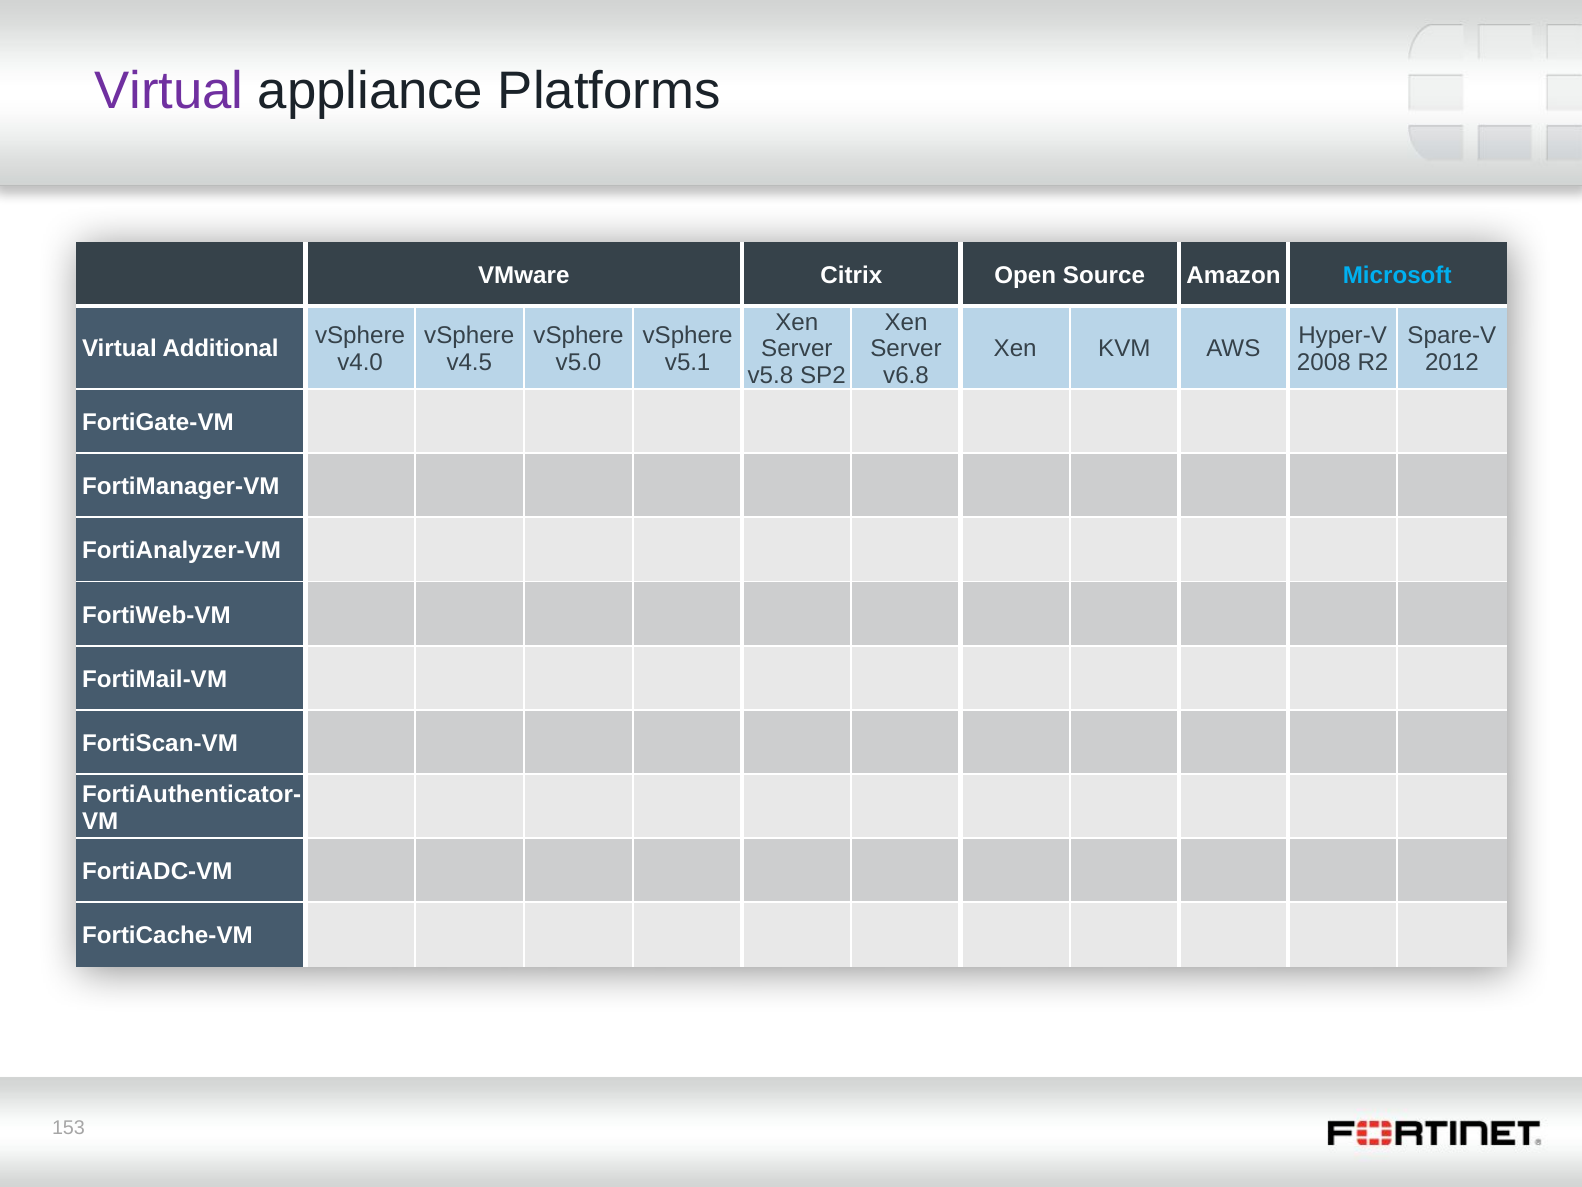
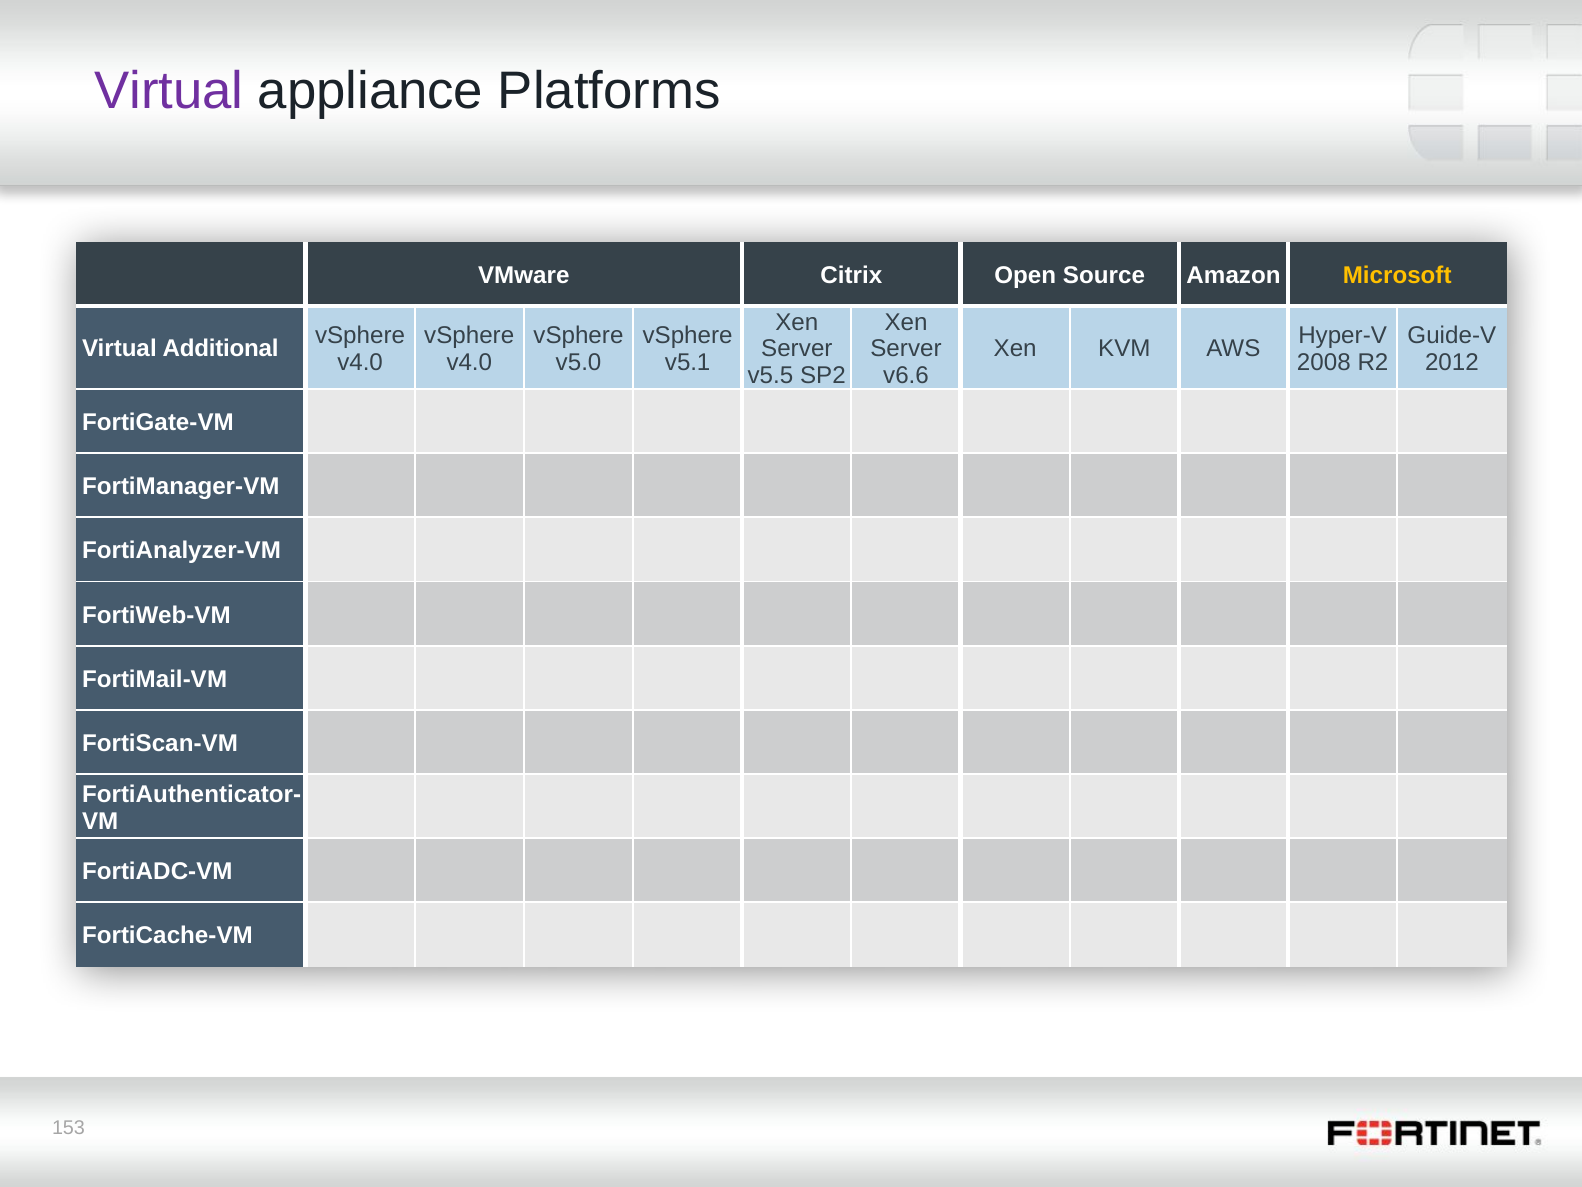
Microsoft colour: light blue -> yellow
Spare-V: Spare-V -> Guide-V
v4.5 at (469, 362): v4.5 -> v4.0
v5.8: v5.8 -> v5.5
v6.8: v6.8 -> v6.6
